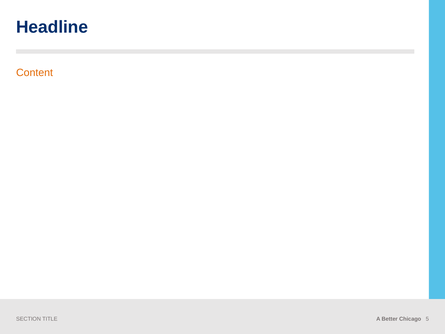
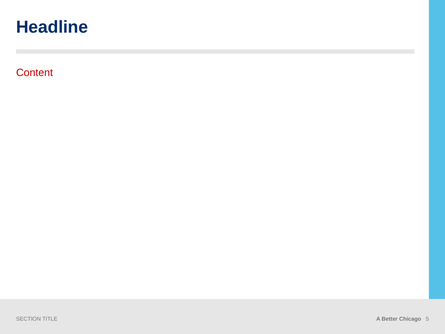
Content colour: orange -> red
